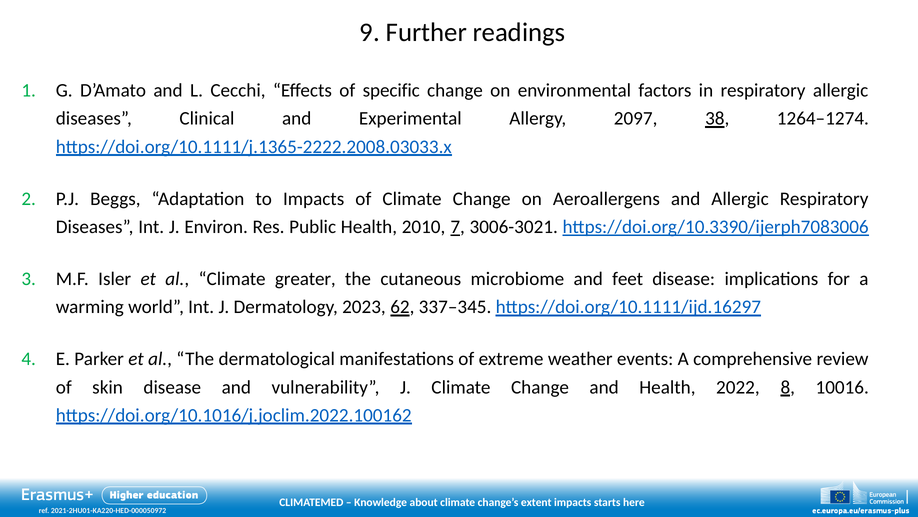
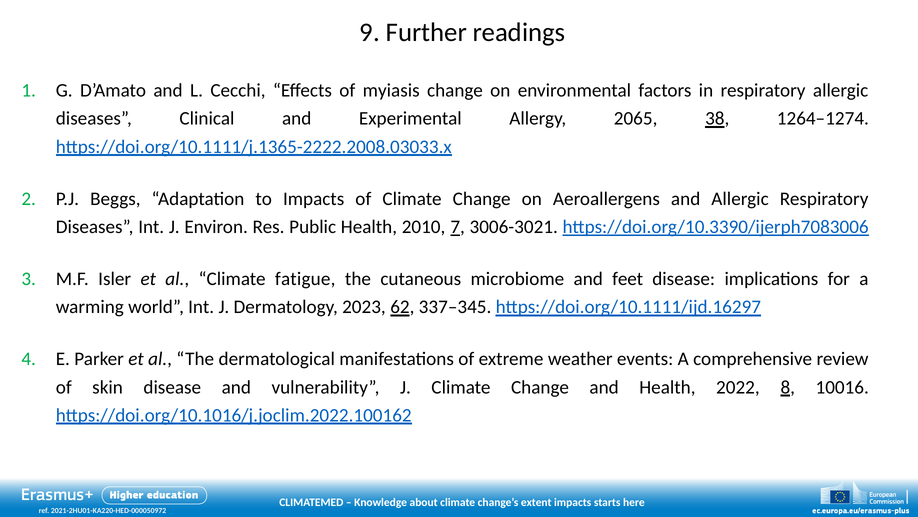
specific: specific -> myiasis
2097: 2097 -> 2065
greater: greater -> fatigue
